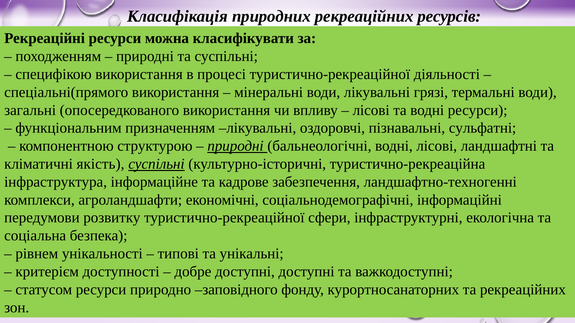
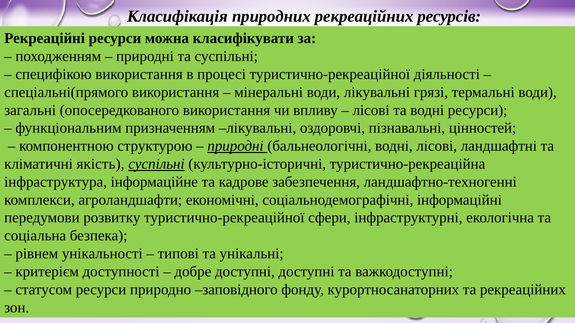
сульфатні: сульфатні -> цінностей
